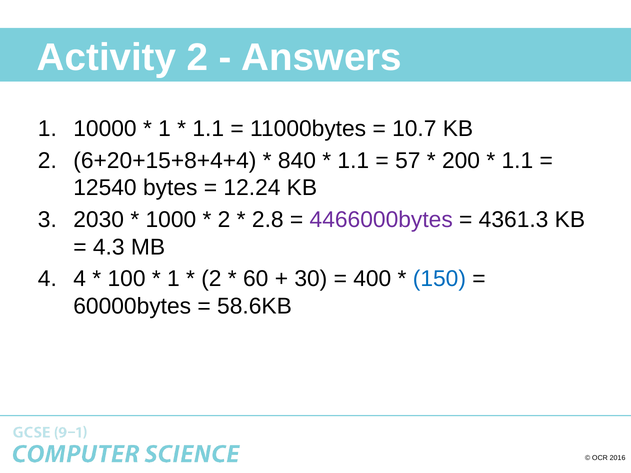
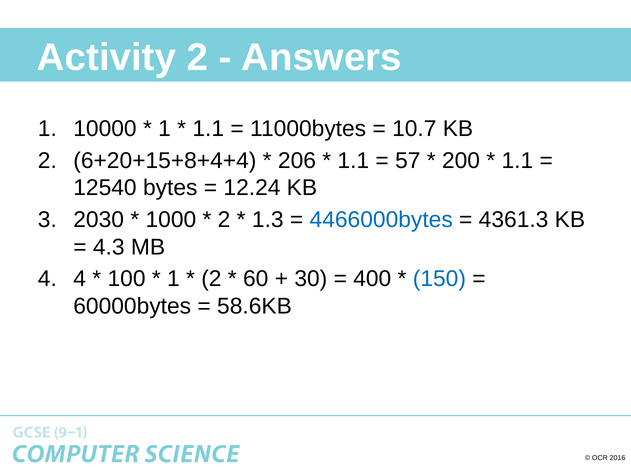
840: 840 -> 206
2.8: 2.8 -> 1.3
4466000bytes colour: purple -> blue
